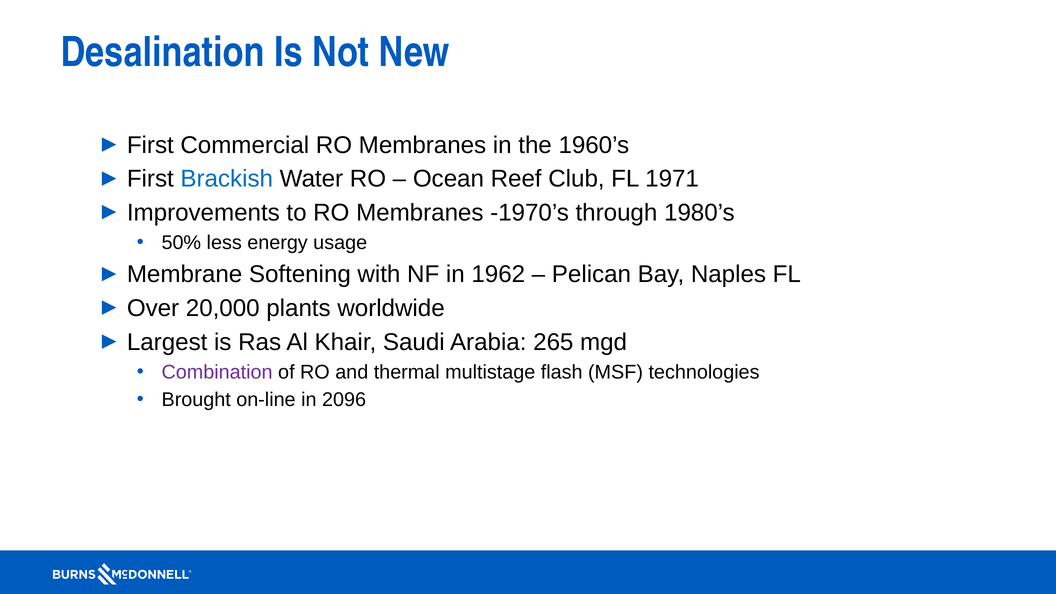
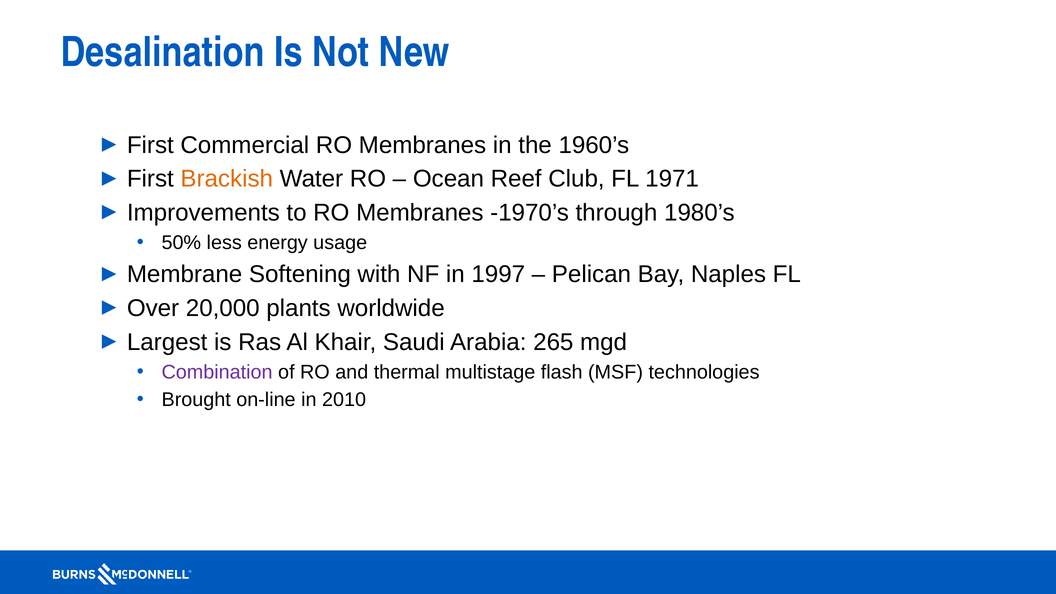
Brackish colour: blue -> orange
1962: 1962 -> 1997
2096: 2096 -> 2010
